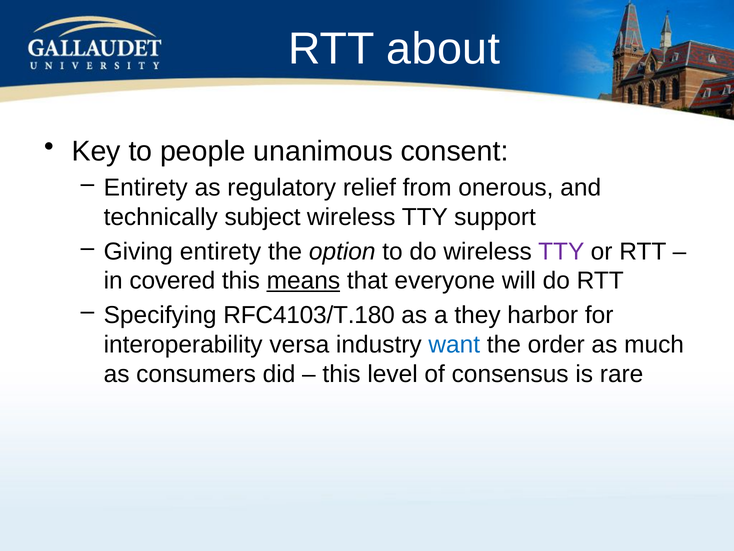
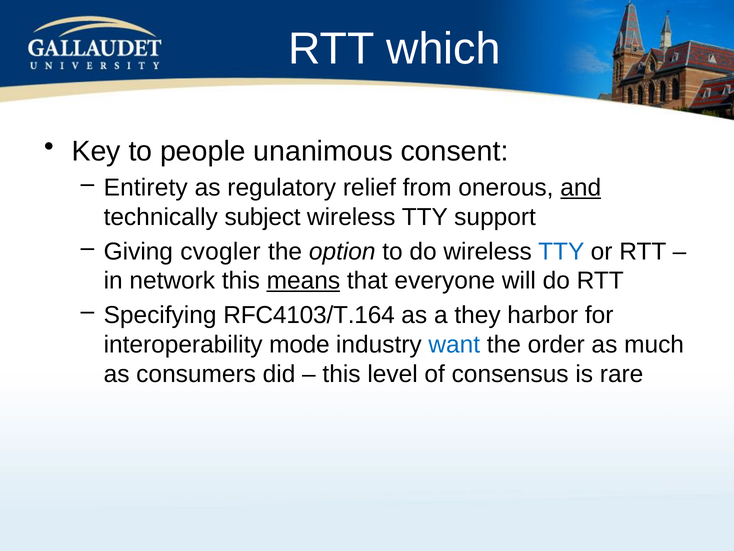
about: about -> which
and underline: none -> present
Giving entirety: entirety -> cvogler
TTY at (561, 251) colour: purple -> blue
covered: covered -> network
RFC4103/T.180: RFC4103/T.180 -> RFC4103/T.164
versa: versa -> mode
